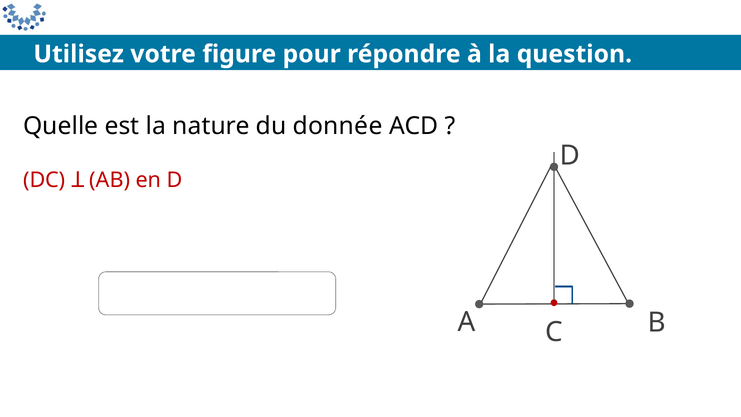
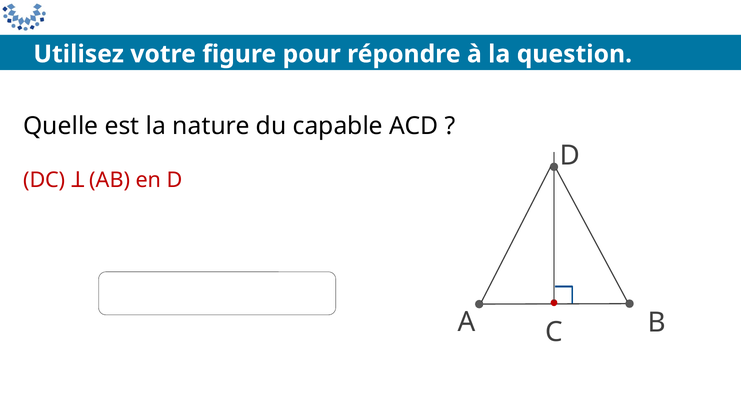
donnée: donnée -> capable
